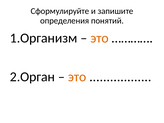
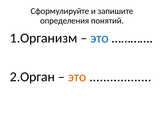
это at (100, 38) colour: orange -> blue
